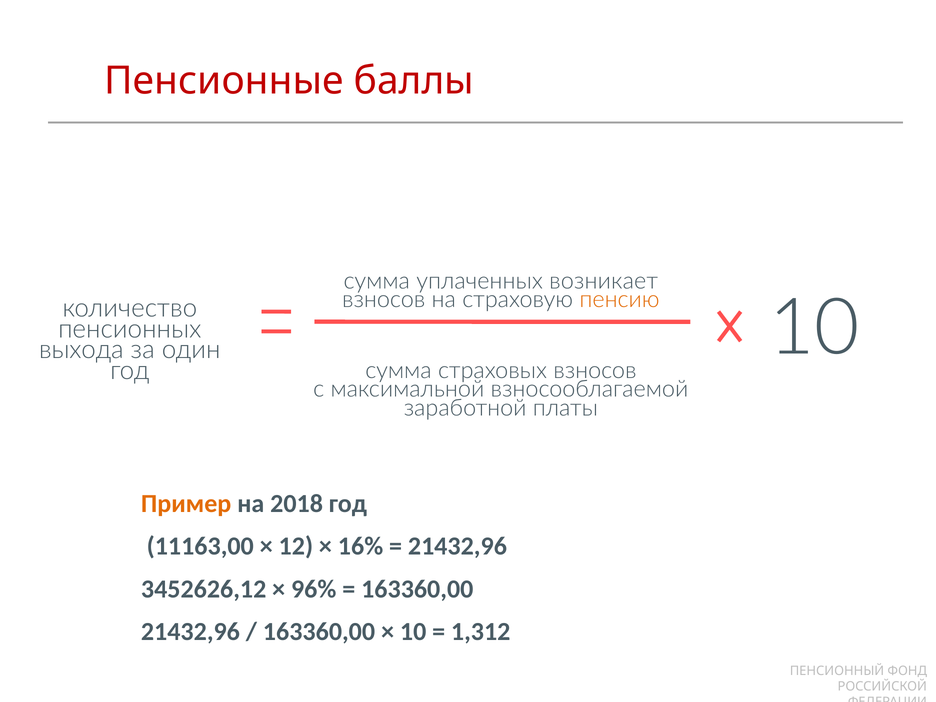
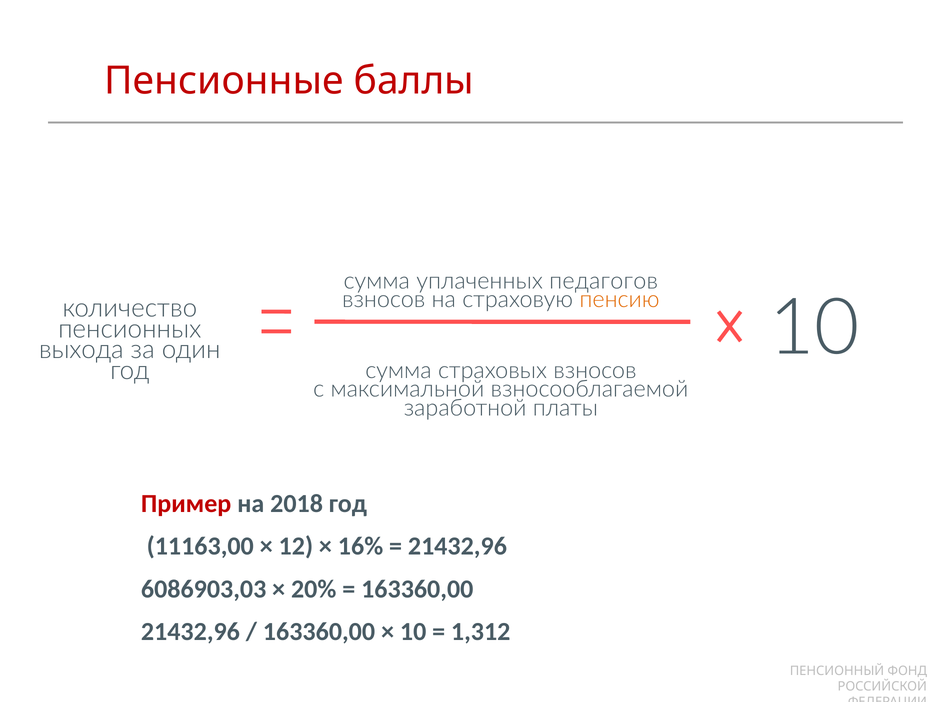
возникает: возникает -> педагогов
Пример colour: orange -> red
3452626,12: 3452626,12 -> 6086903,03
96%: 96% -> 20%
